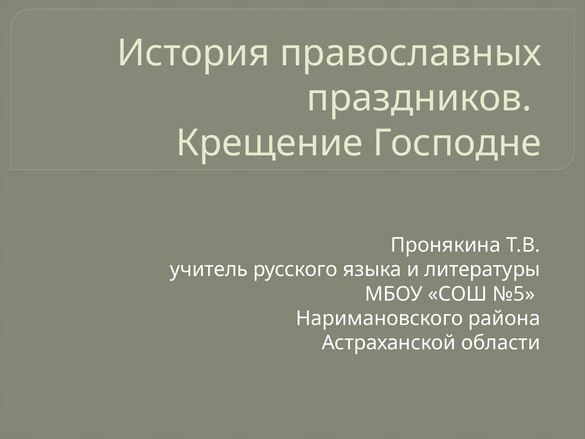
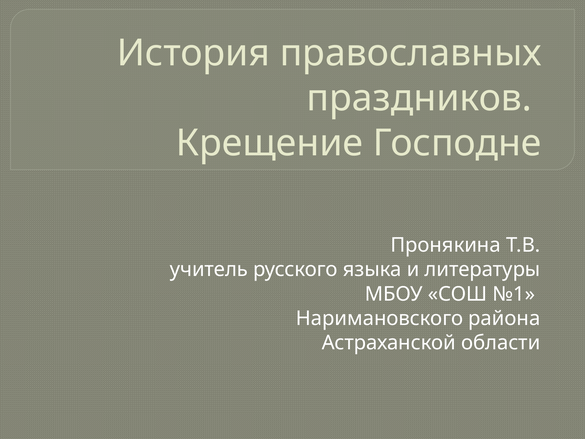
№5: №5 -> №1
